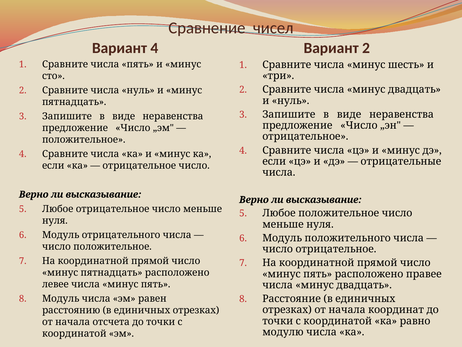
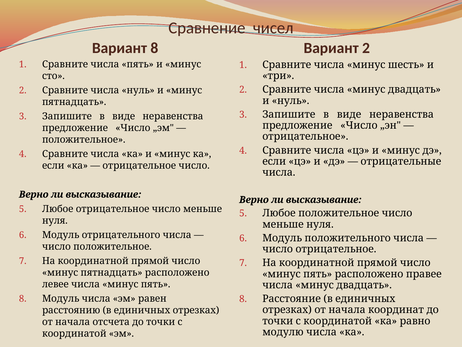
Вариант 4: 4 -> 8
